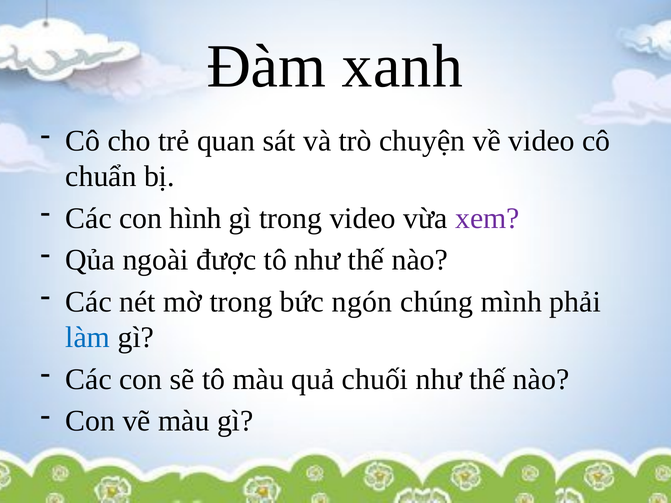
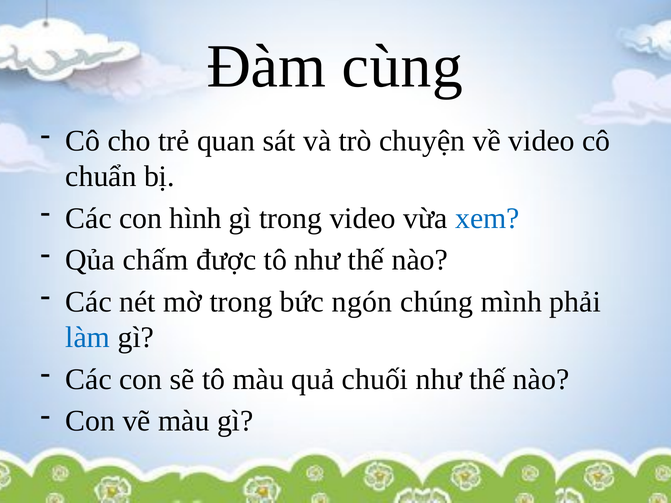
xanh: xanh -> cùng
xem colour: purple -> blue
ngoài: ngoài -> chấm
